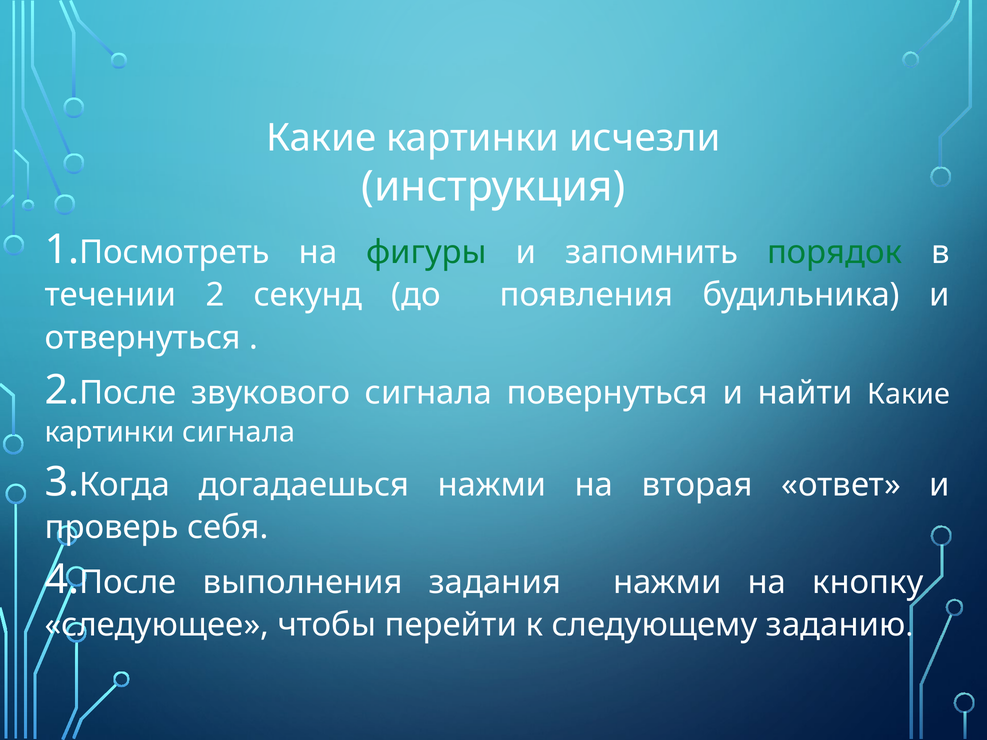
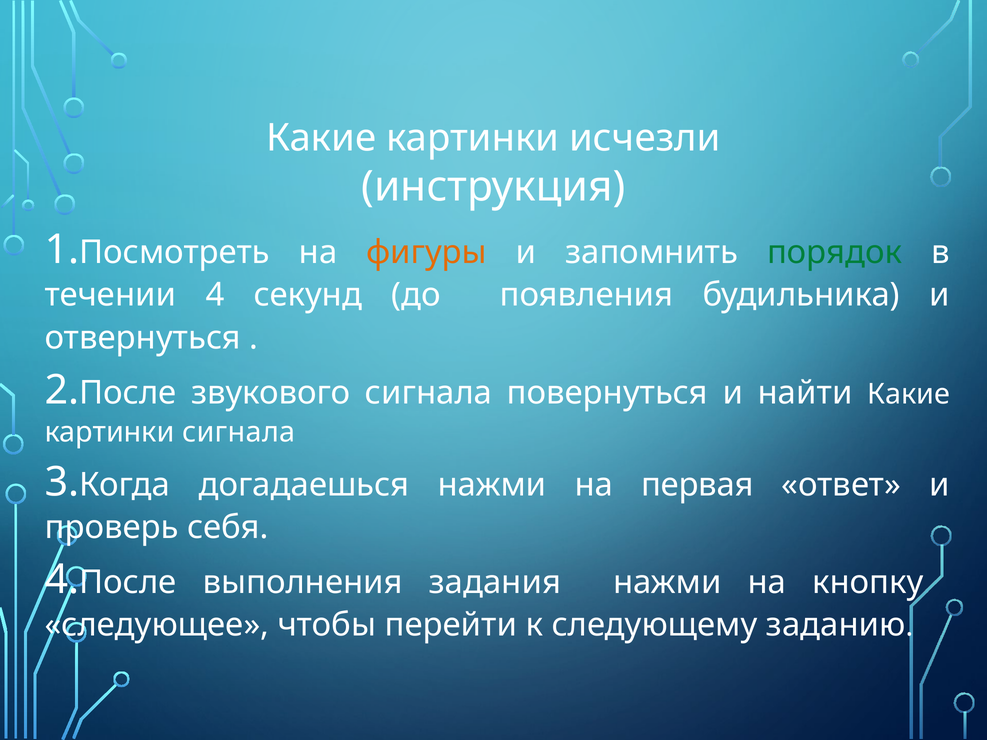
фигуры colour: green -> orange
течении 2: 2 -> 4
вторая: вторая -> первая
